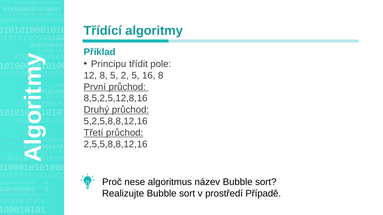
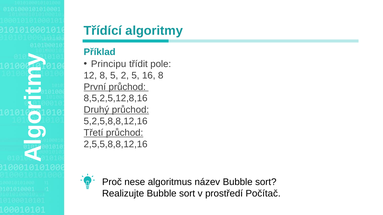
Případě: Případě -> Počítač
